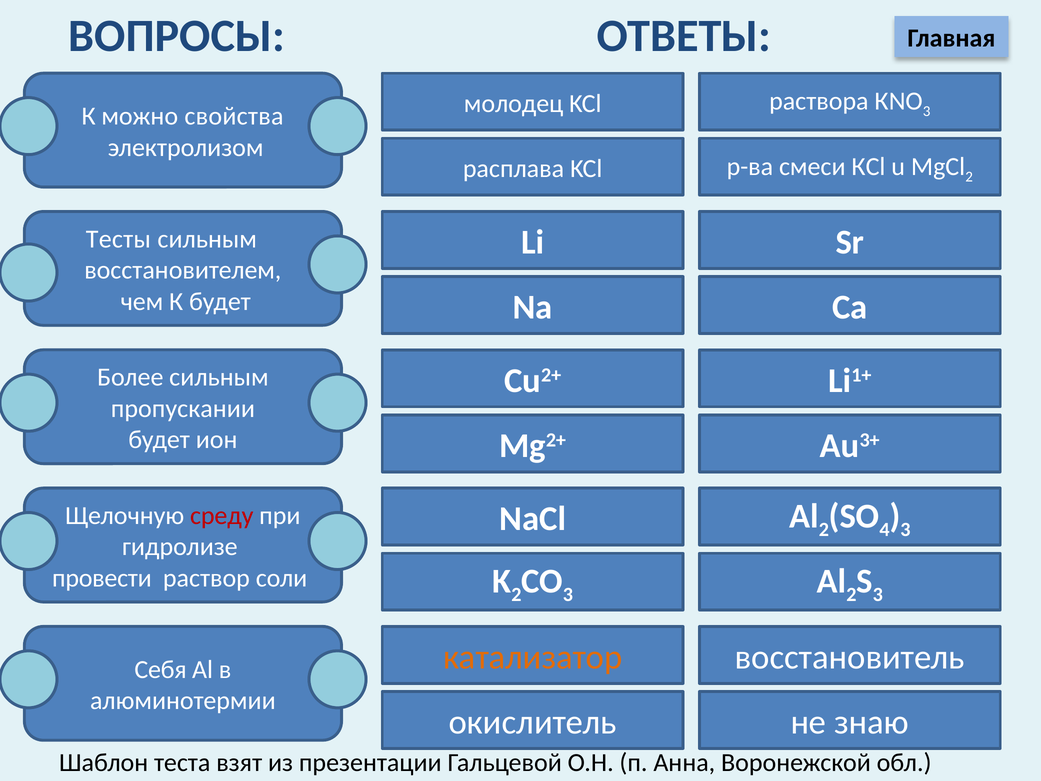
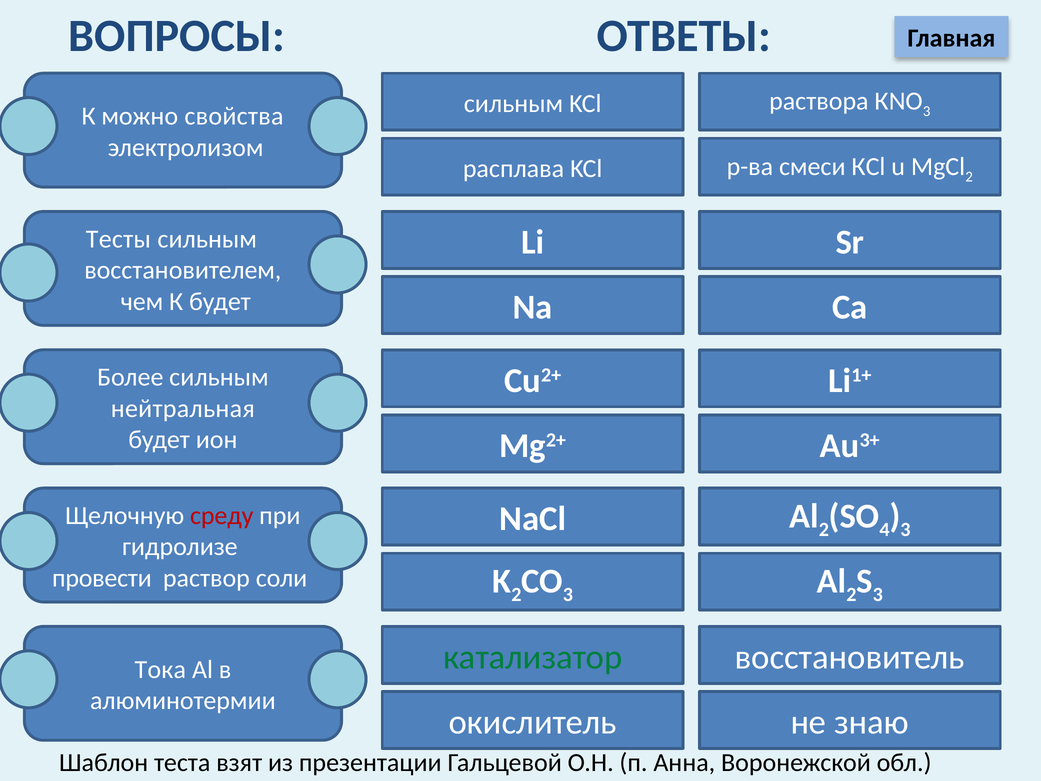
молодец at (514, 103): молодец -> сильным
пропускании: пропускании -> нейтральная
катализатор colour: orange -> green
Себя: Себя -> Тока
